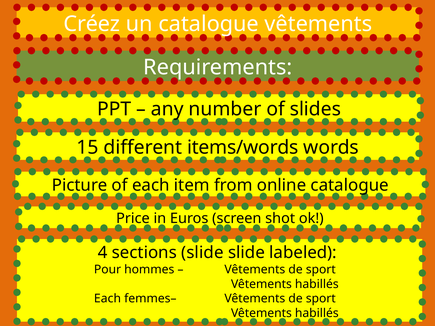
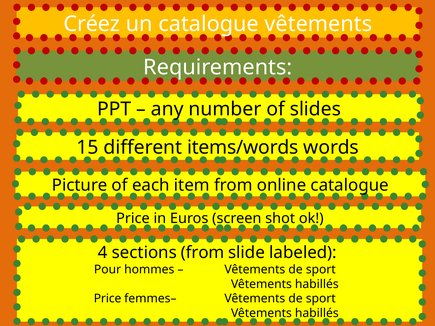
sections slide: slide -> from
Each at (107, 299): Each -> Price
